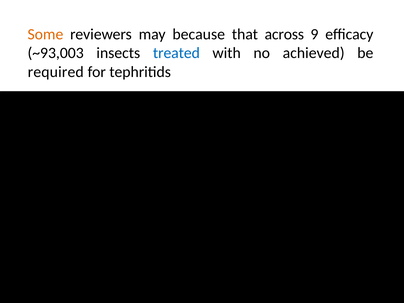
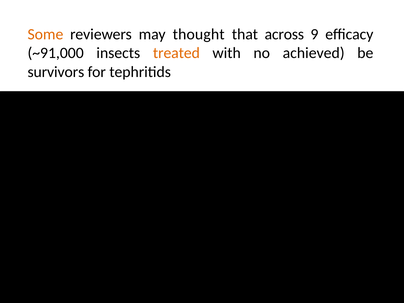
because: because -> thought
~93,003: ~93,003 -> ~91,000
treated colour: blue -> orange
required: required -> survivors
